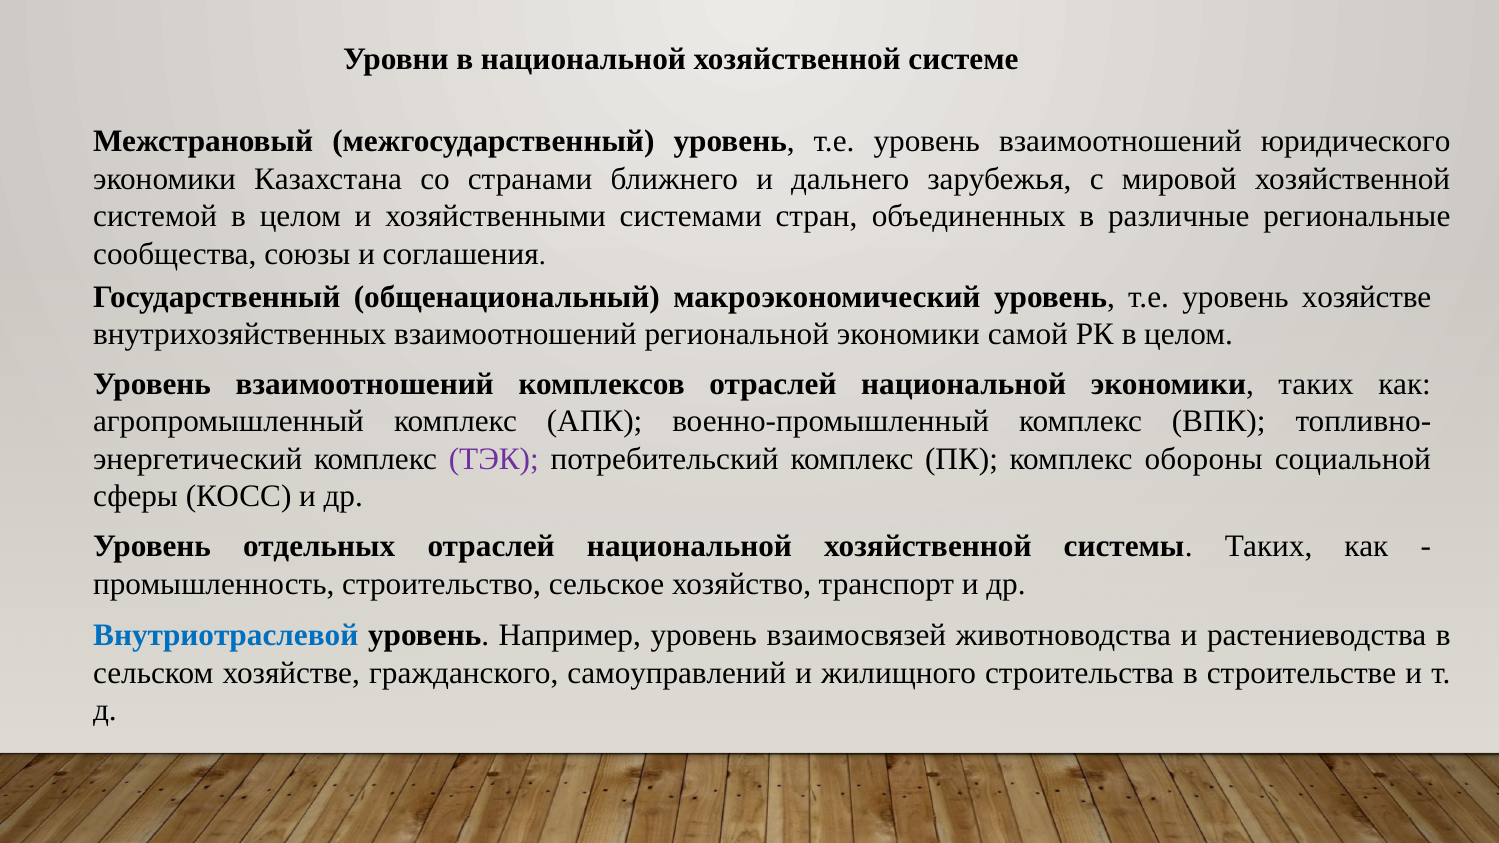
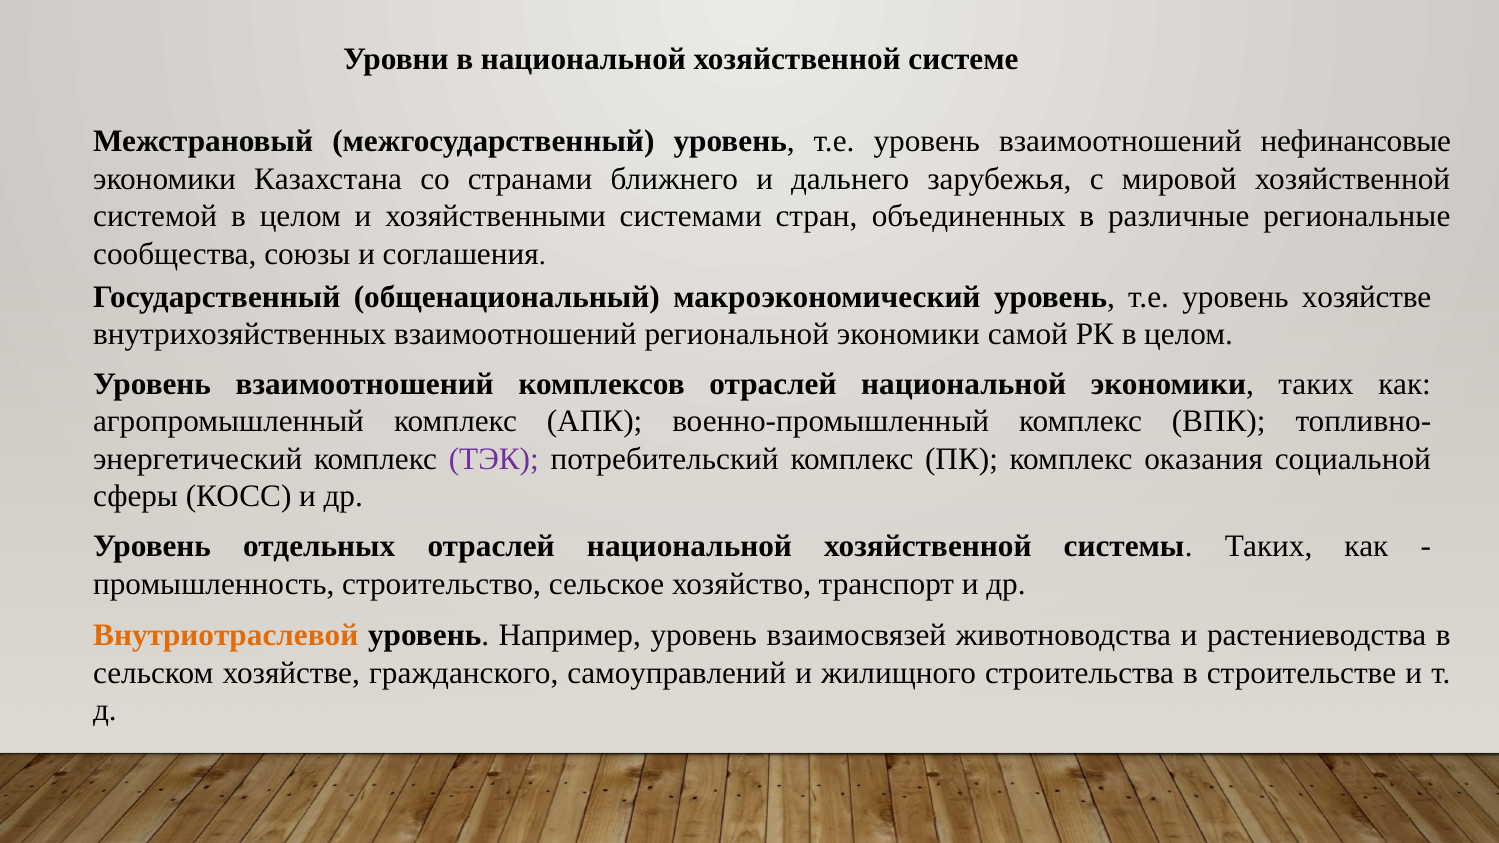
юридического: юридического -> нефинансовые
обороны: обороны -> оказания
Внутриотраслевой colour: blue -> orange
